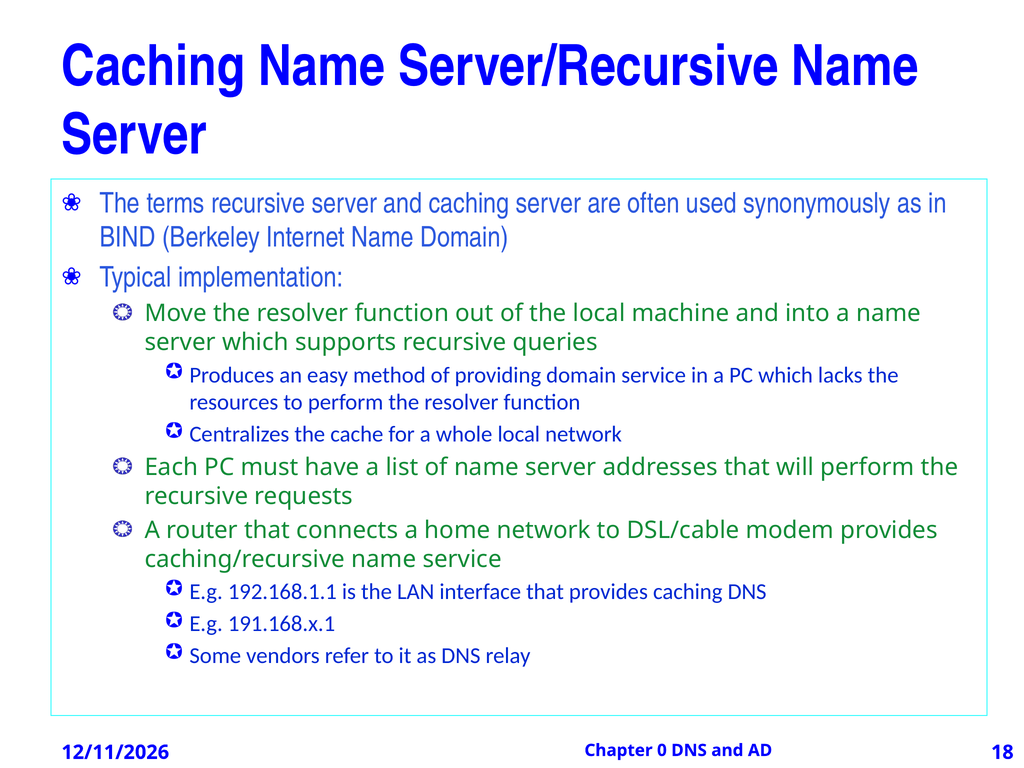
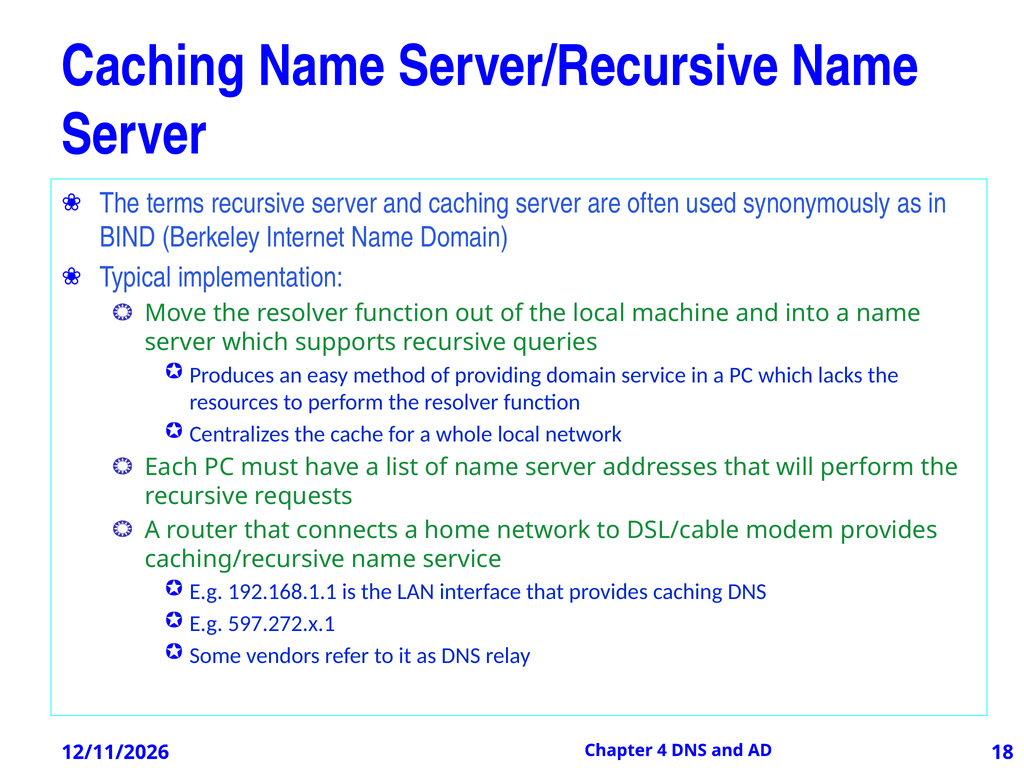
191.168.x.1: 191.168.x.1 -> 597.272.x.1
0: 0 -> 4
